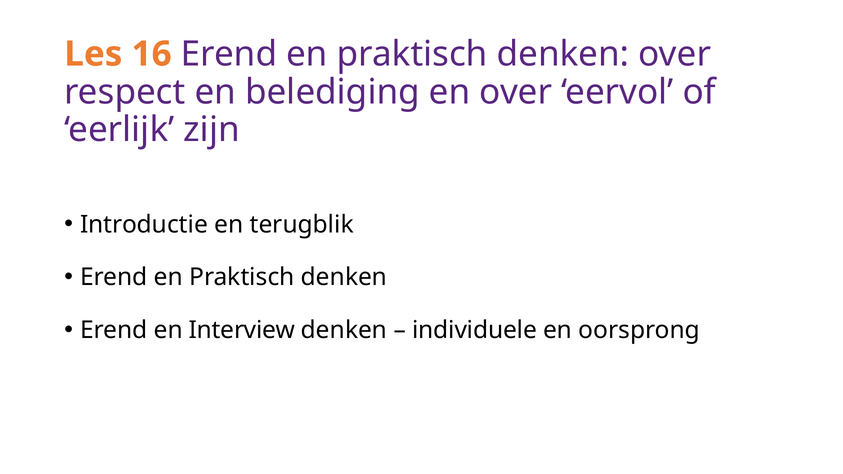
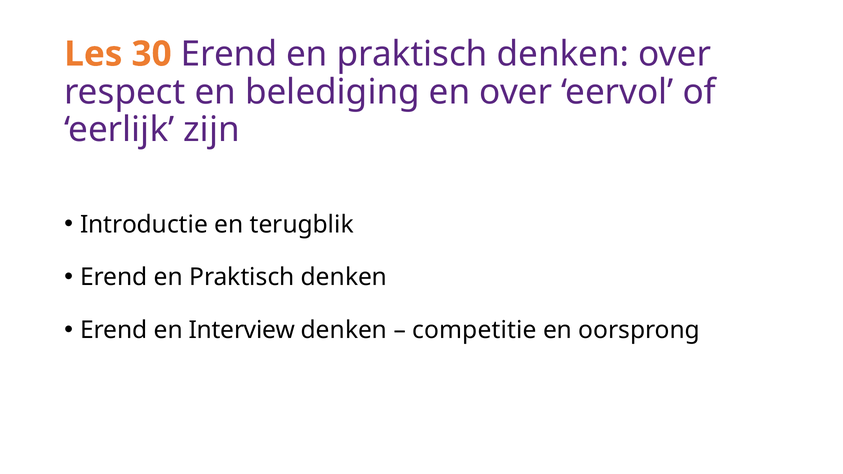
16: 16 -> 30
individuele: individuele -> competitie
